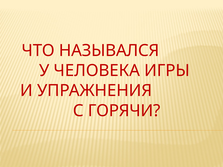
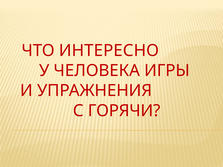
НАЗЫВАЛСЯ: НАЗЫВАЛСЯ -> ИНТЕРЕСНО
